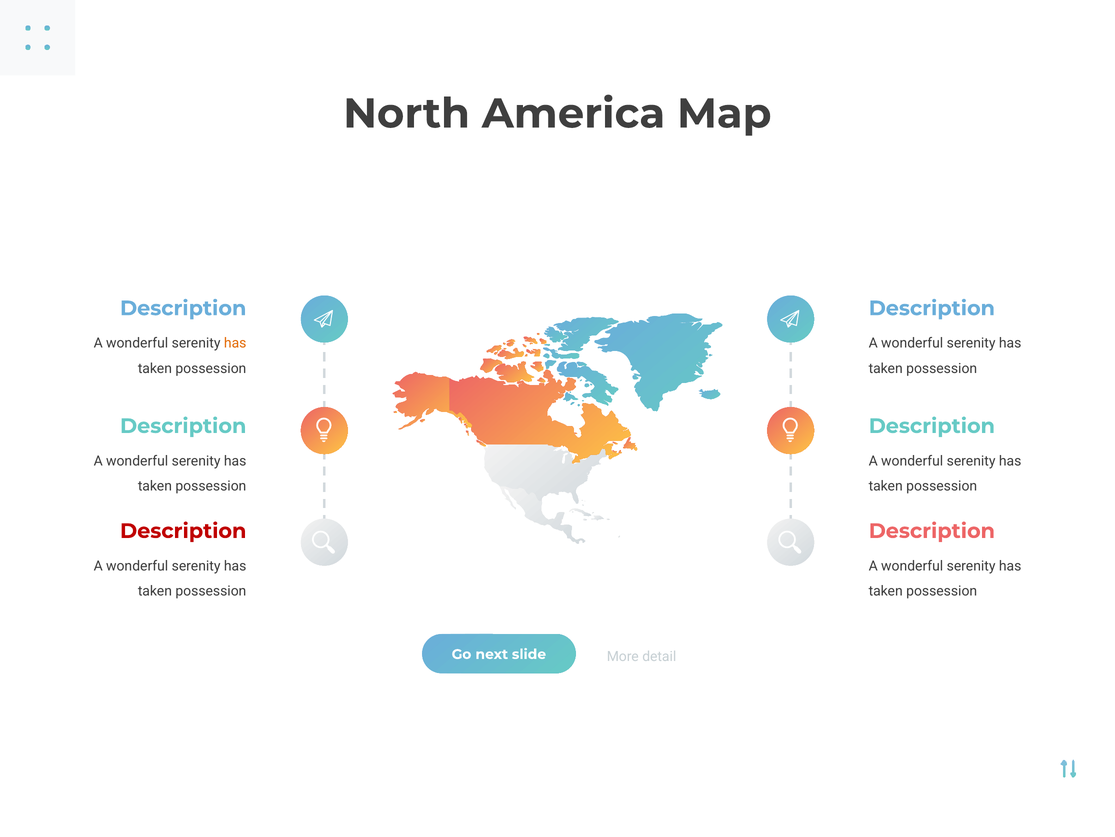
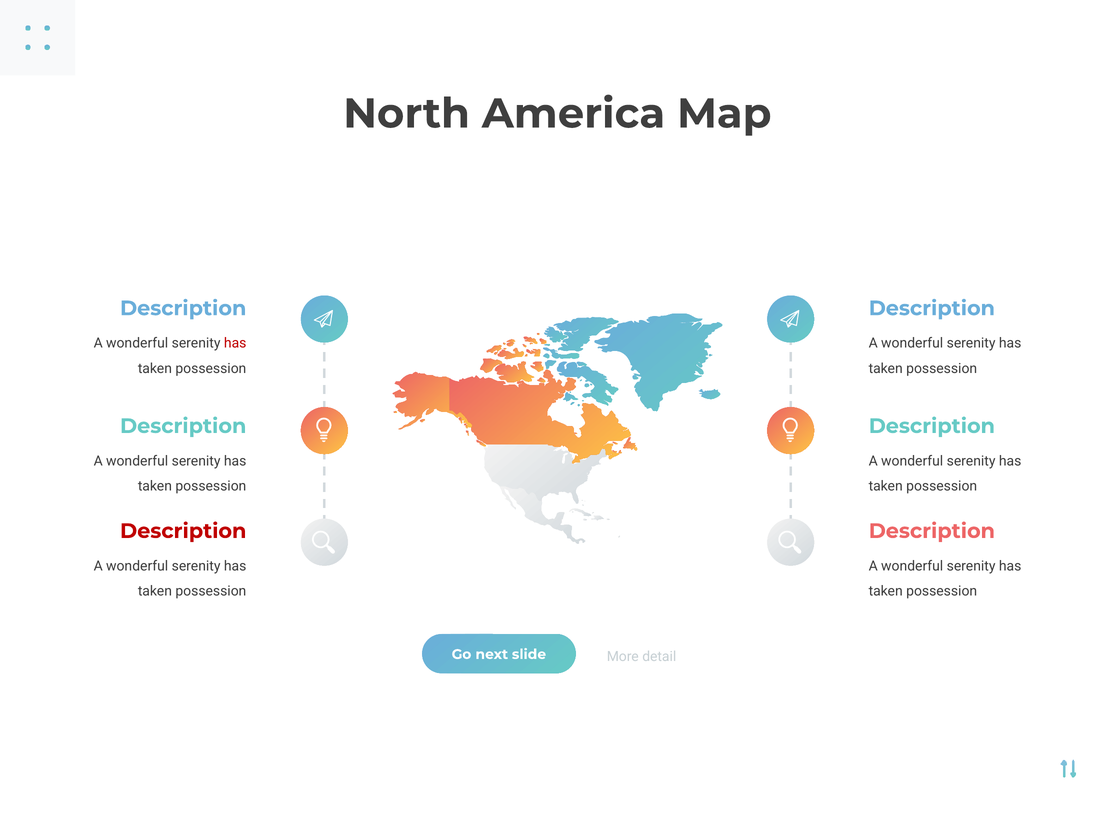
has at (235, 343) colour: orange -> red
